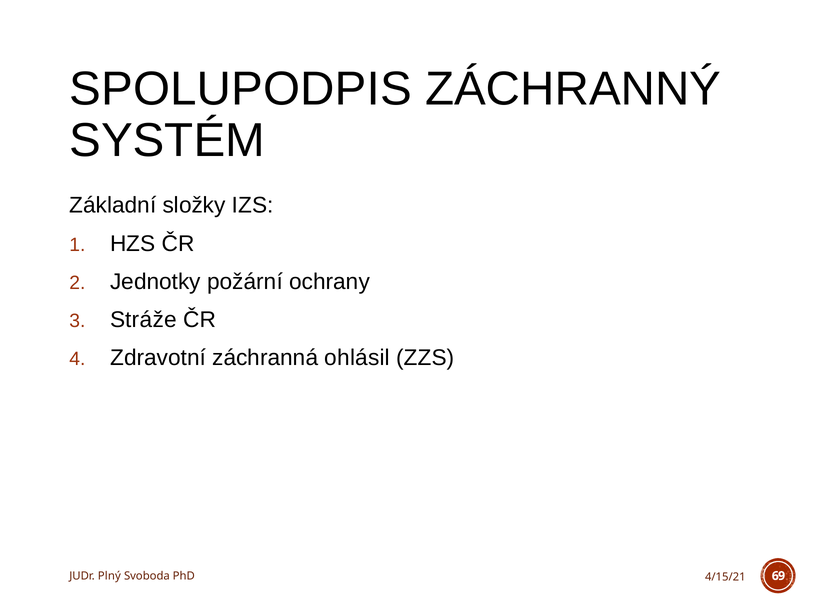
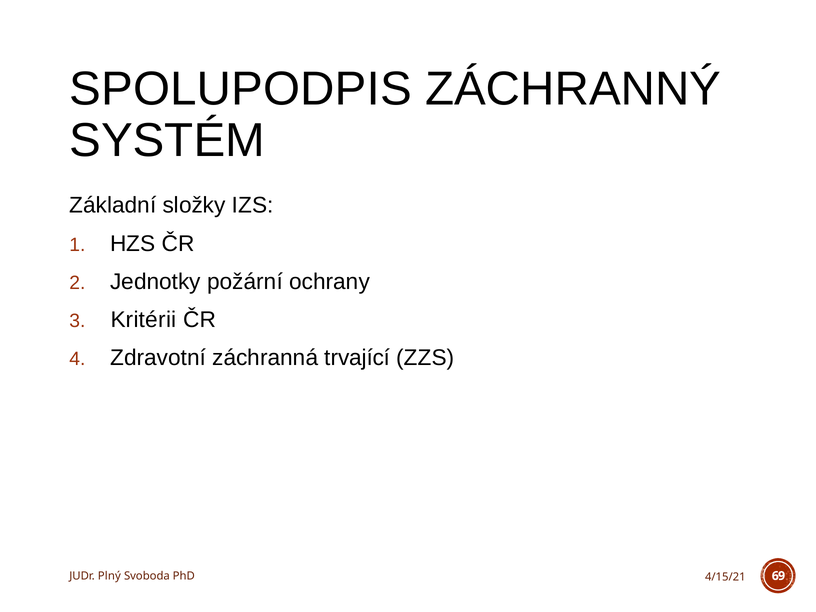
Stráže: Stráže -> Kritérii
ohlásil: ohlásil -> trvající
